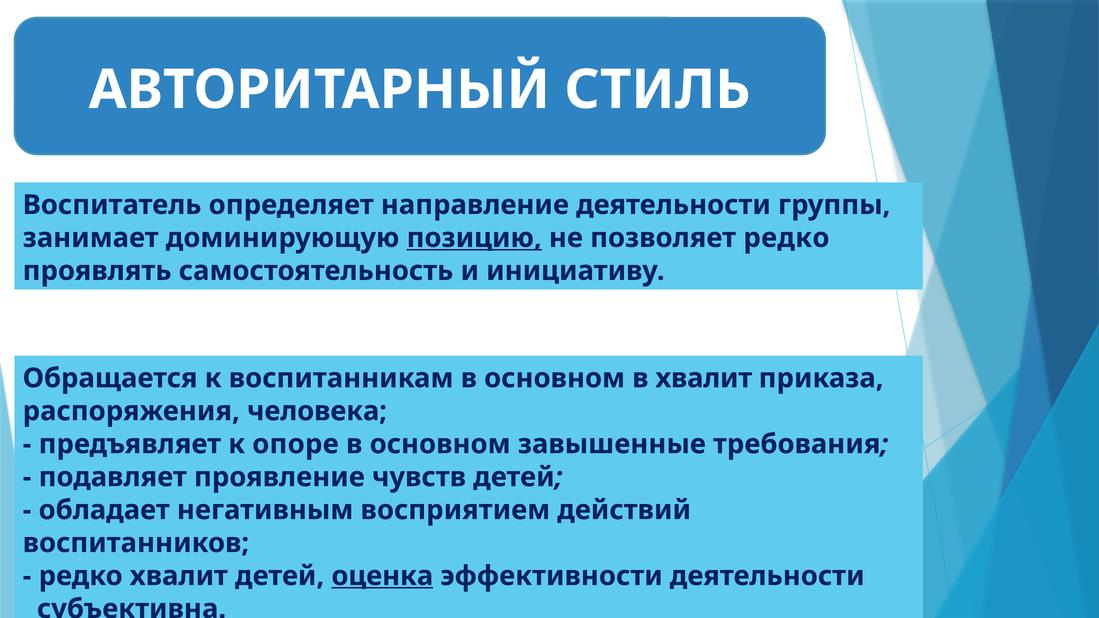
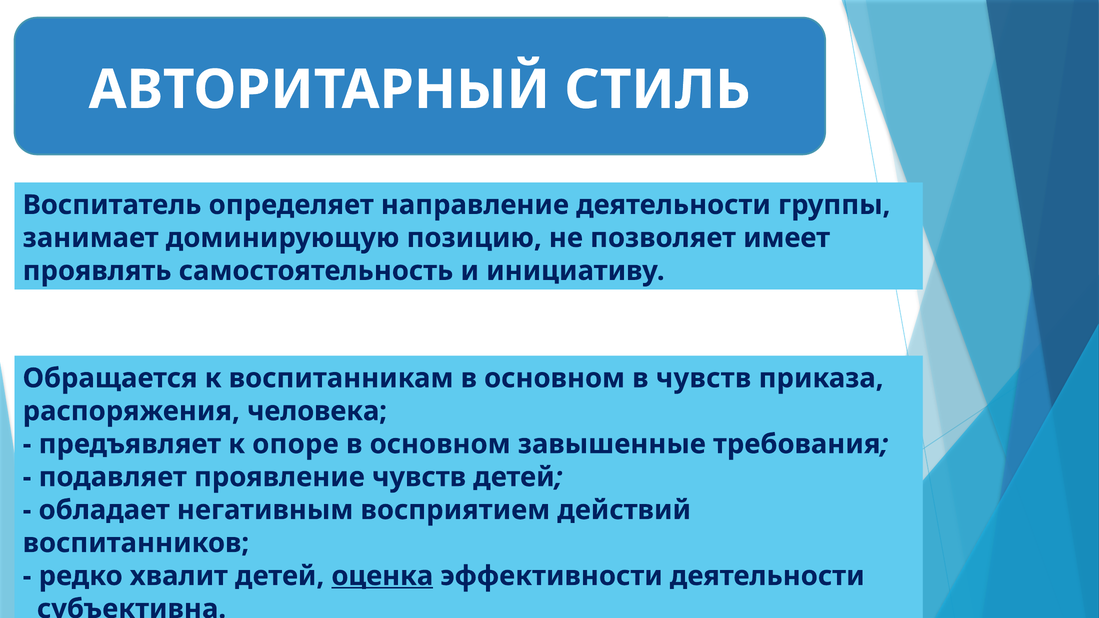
позицию underline: present -> none
позволяет редко: редко -> имеет
в хвалит: хвалит -> чувств
